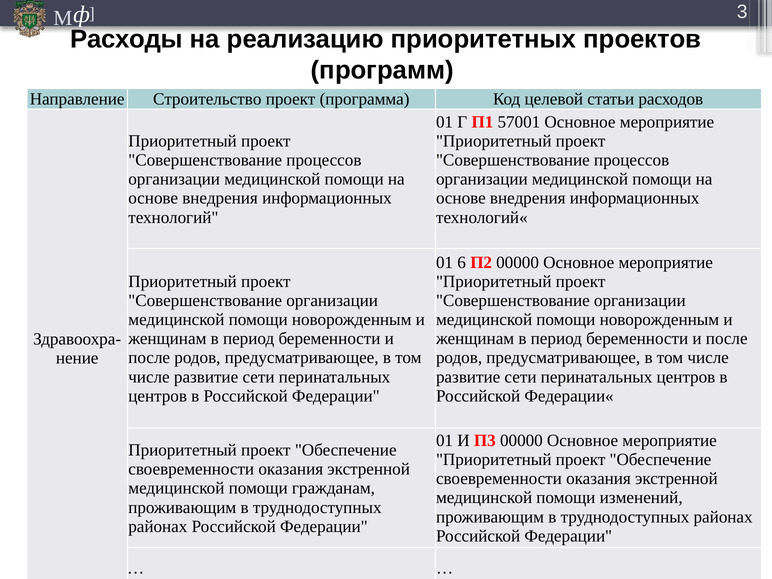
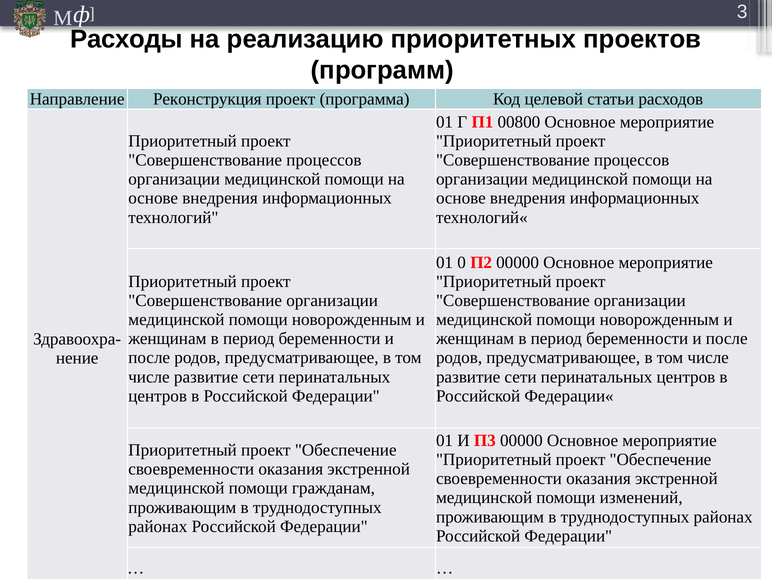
Строительство: Строительство -> Реконструкция
57001: 57001 -> 00800
6: 6 -> 0
